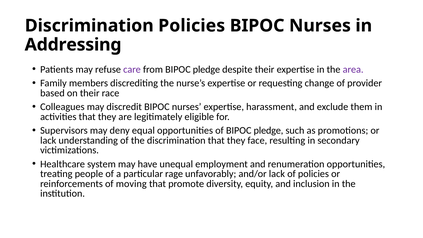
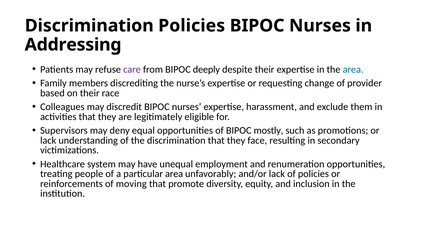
from BIPOC pledge: pledge -> deeply
area at (353, 69) colour: purple -> blue
of BIPOC pledge: pledge -> mostly
particular rage: rage -> area
